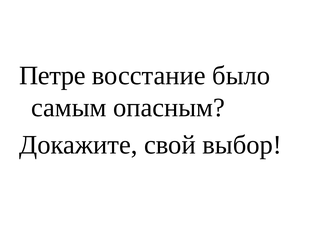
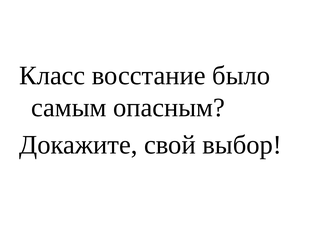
Петре: Петре -> Класс
